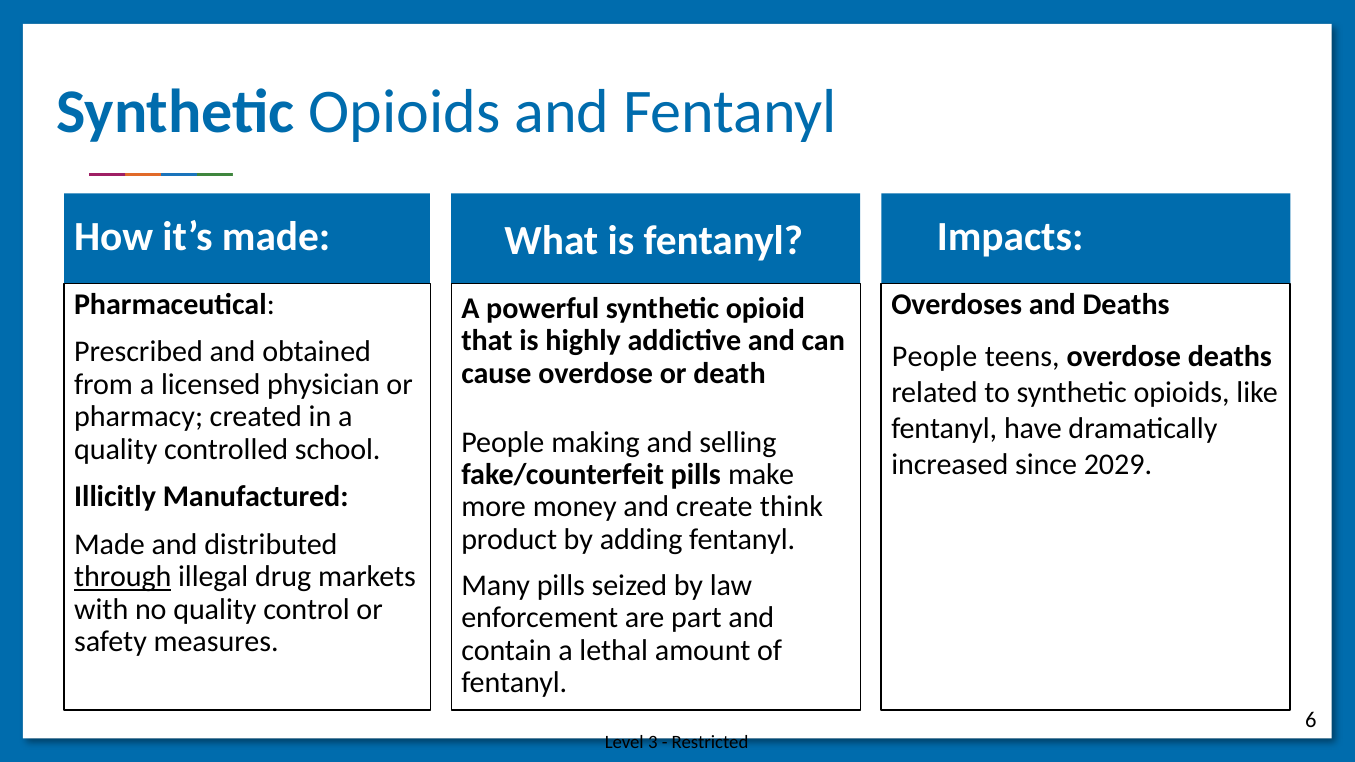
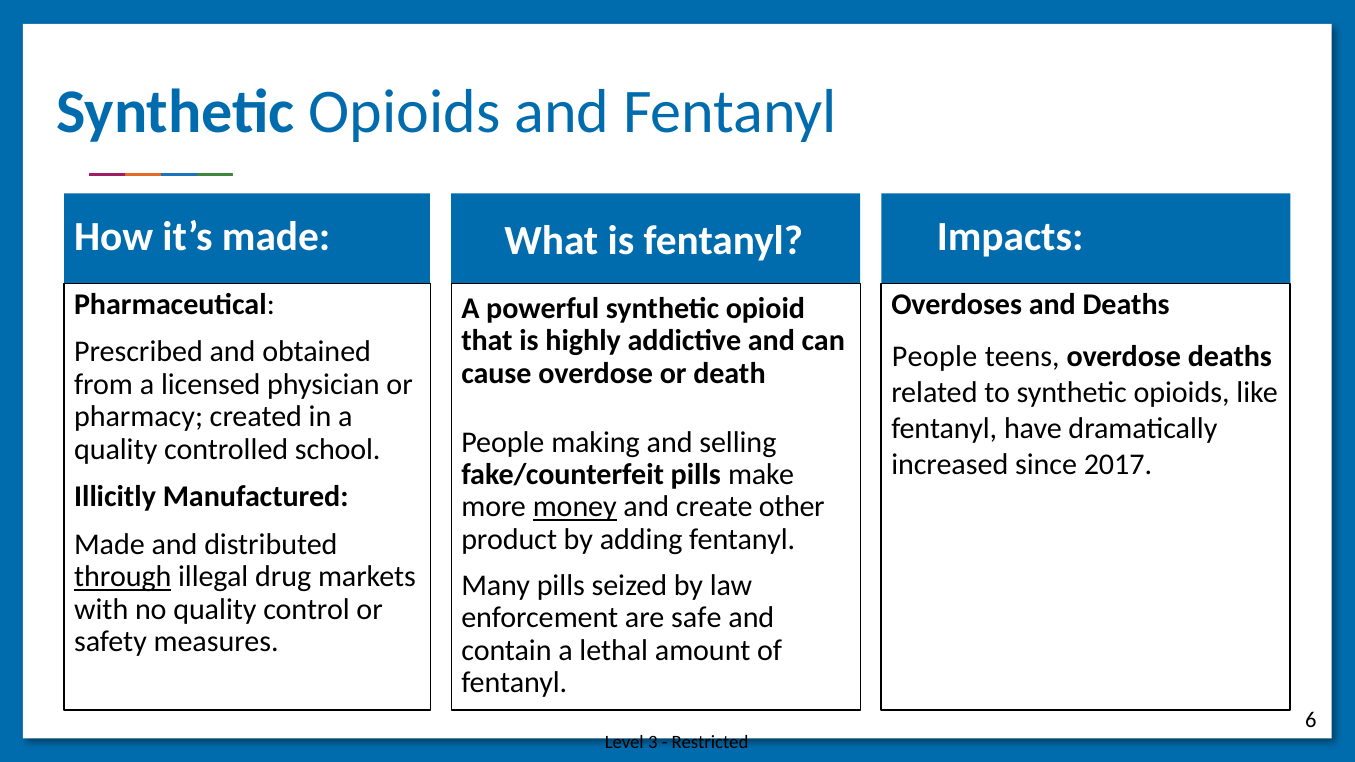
2029: 2029 -> 2017
money underline: none -> present
think: think -> other
part: part -> safe
